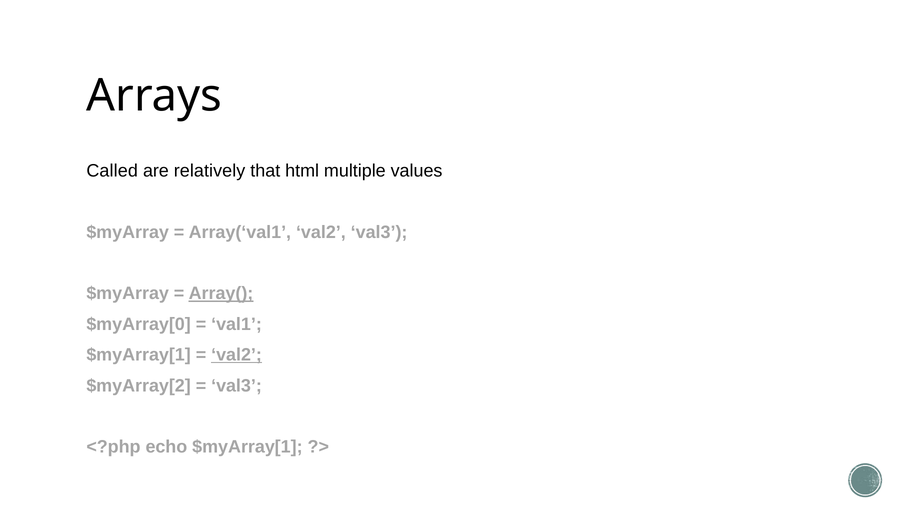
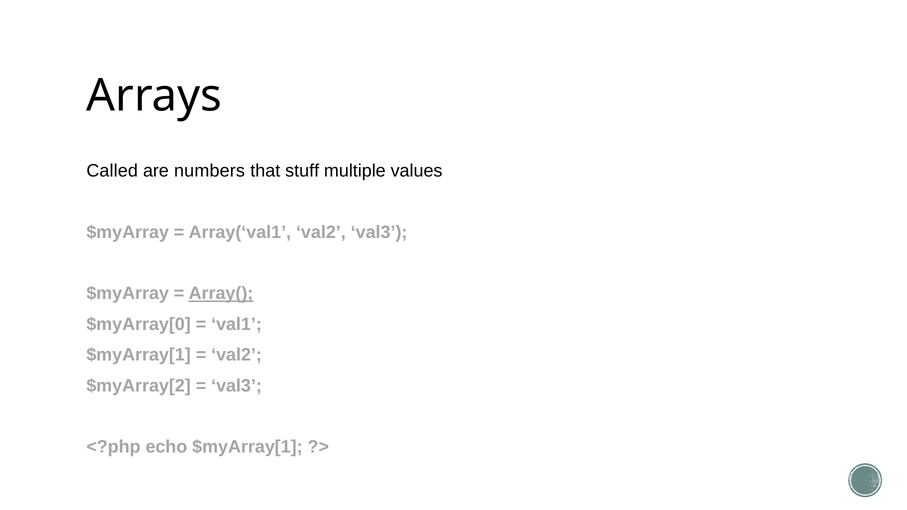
relatively: relatively -> numbers
html: html -> stuff
val2 at (237, 355) underline: present -> none
